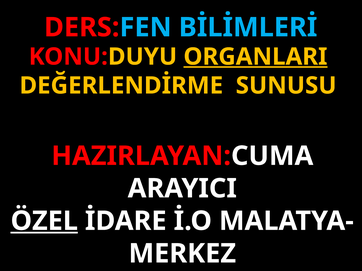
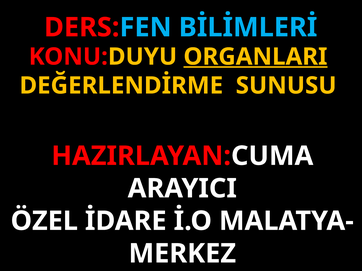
ÖZEL underline: present -> none
